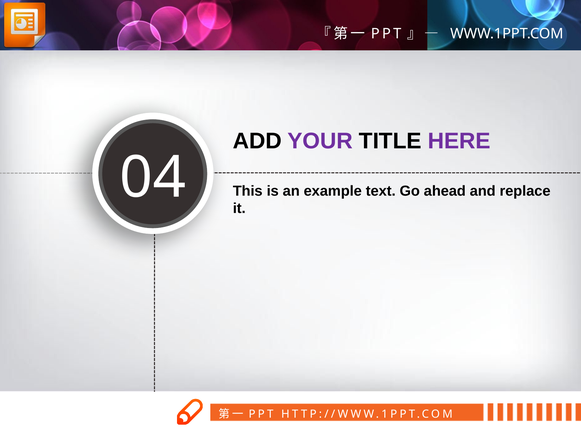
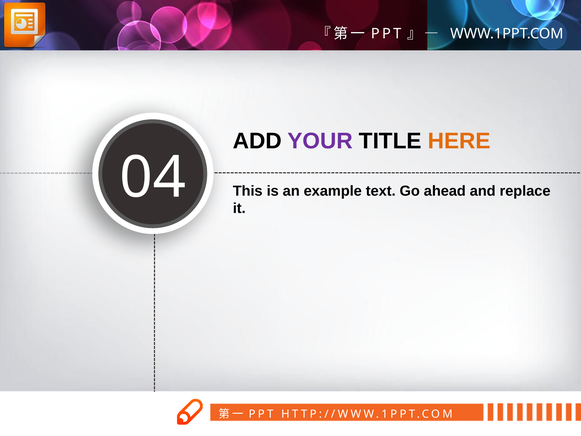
HERE colour: purple -> orange
